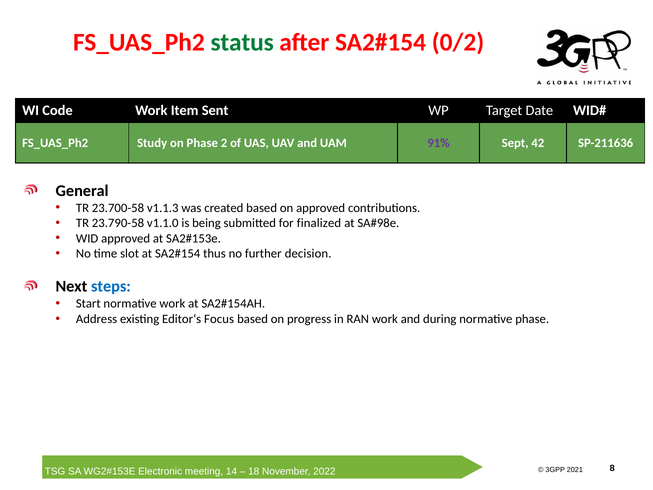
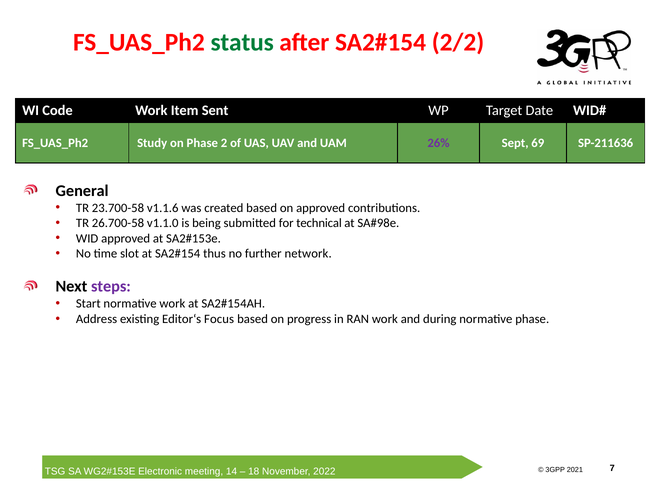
0/2: 0/2 -> 2/2
91%: 91% -> 26%
42: 42 -> 69
v1.1.3: v1.1.3 -> v1.1.6
23.790-58: 23.790-58 -> 26.700-58
finalized: finalized -> technical
decision: decision -> network
steps colour: blue -> purple
8: 8 -> 7
